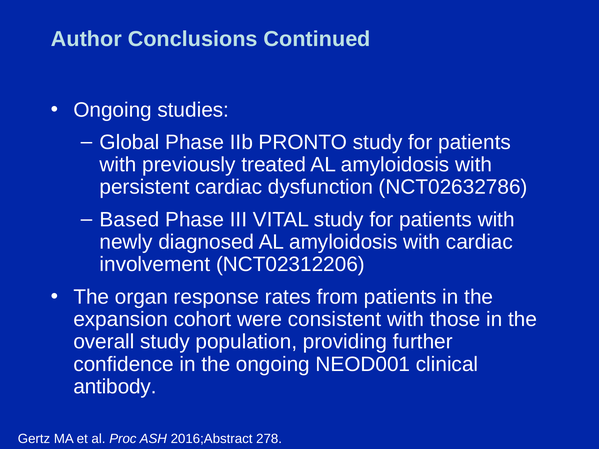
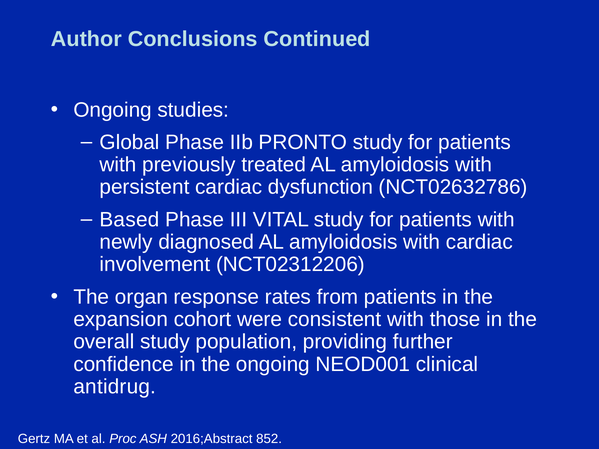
antibody: antibody -> antidrug
278: 278 -> 852
